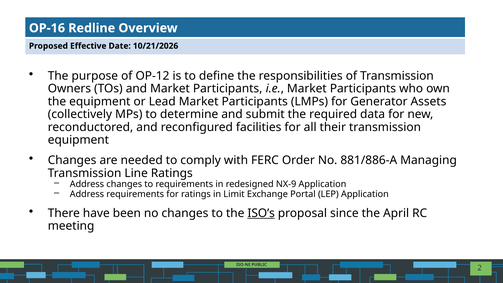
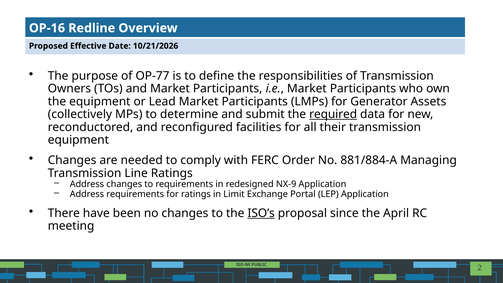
OP-12: OP-12 -> OP-77
required underline: none -> present
881/886-A: 881/886-A -> 881/884-A
